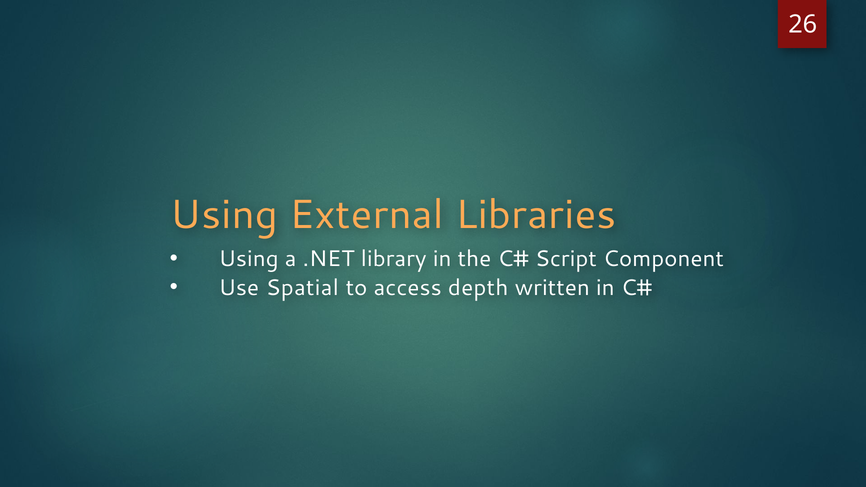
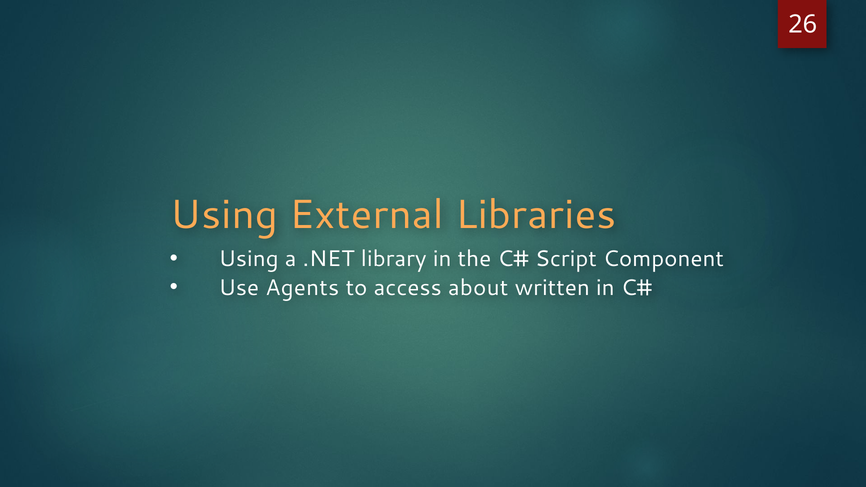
Spatial: Spatial -> Agents
depth: depth -> about
